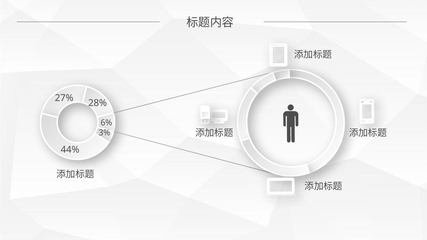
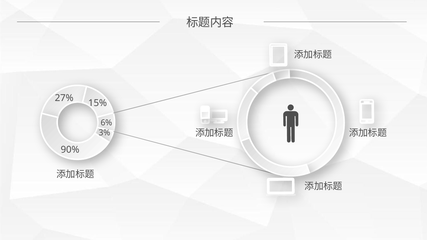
28%: 28% -> 15%
44%: 44% -> 90%
